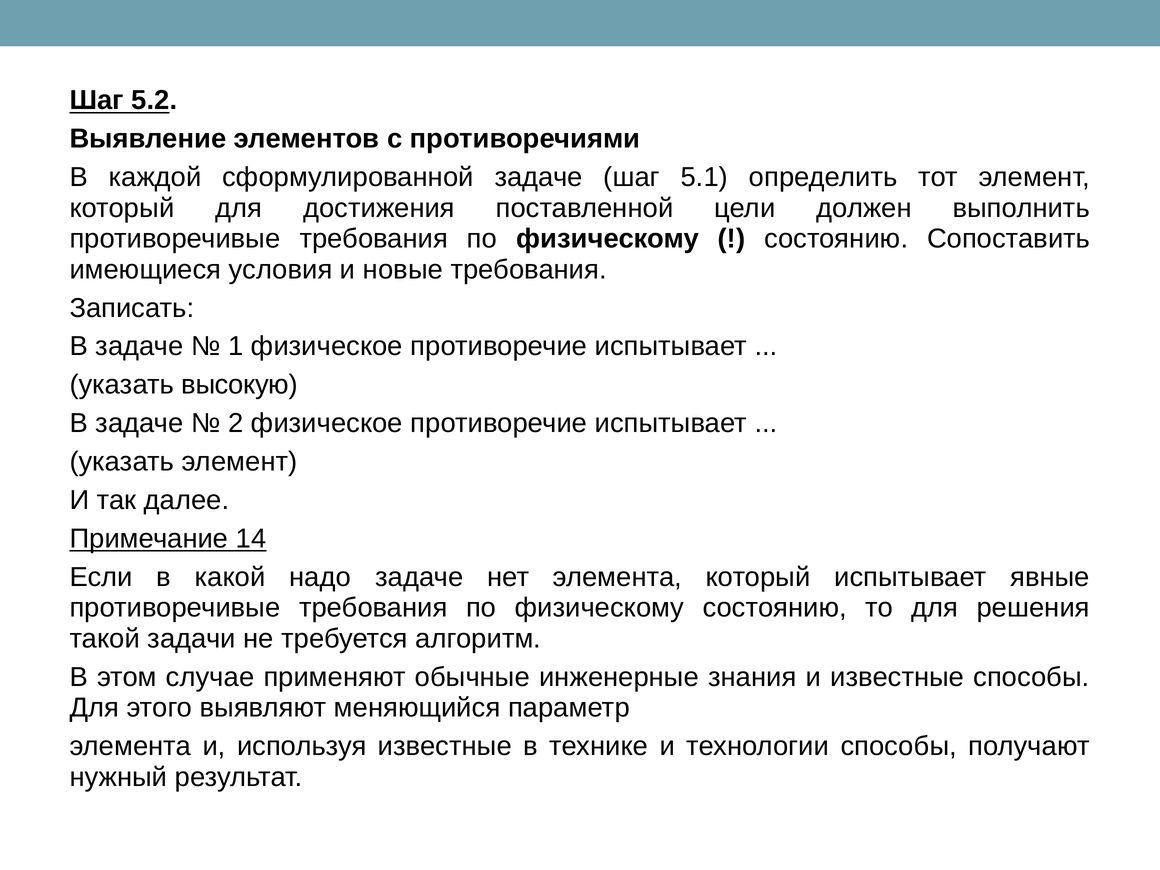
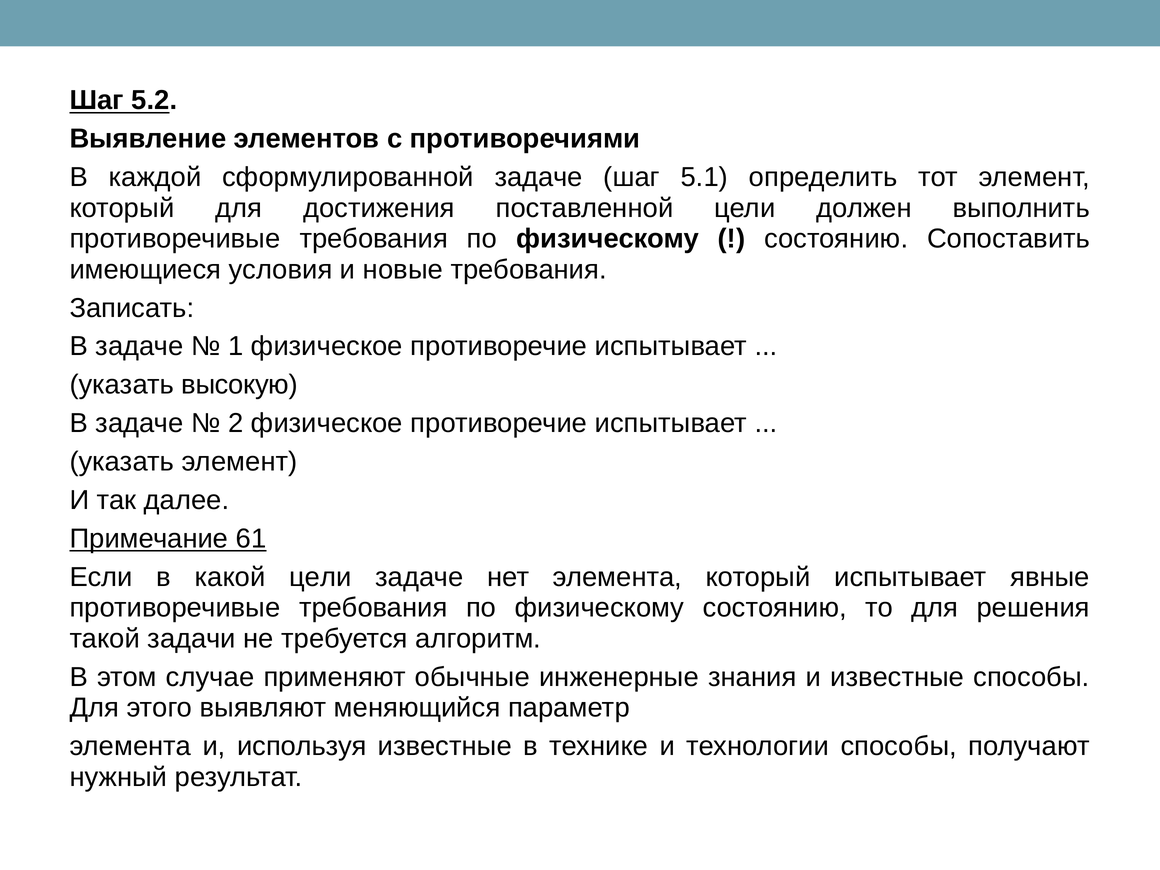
14: 14 -> 61
какой надо: надо -> цели
